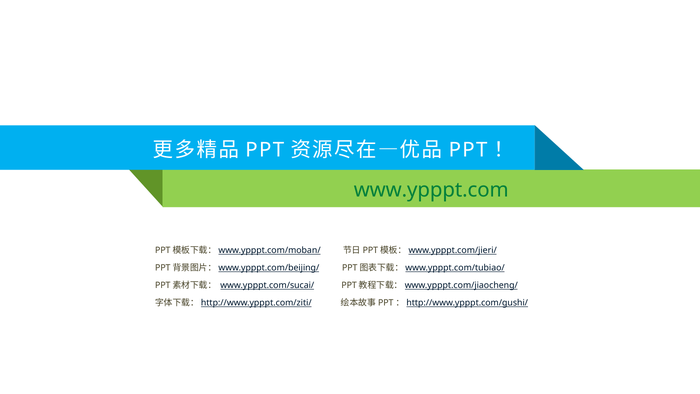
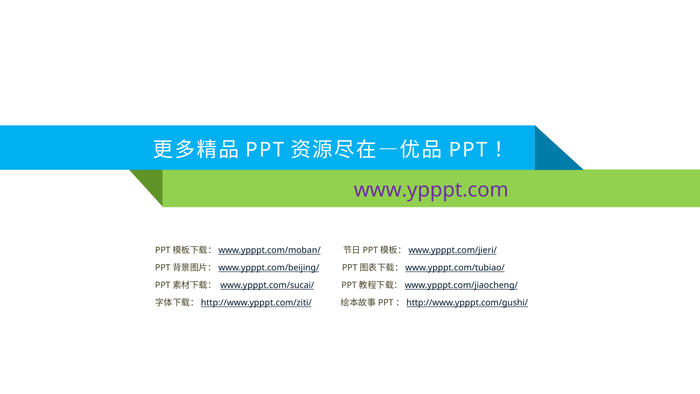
www.ypppt.com colour: green -> purple
